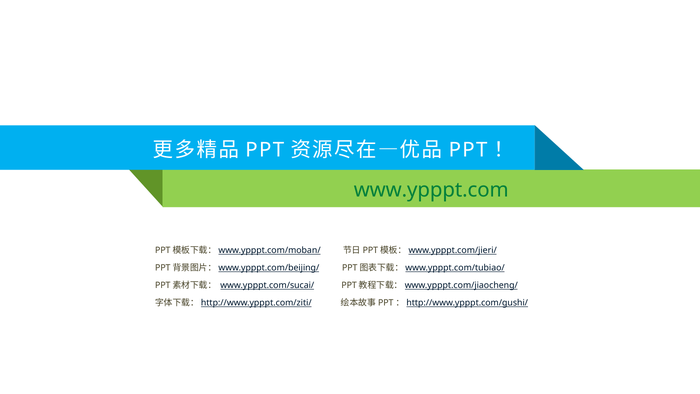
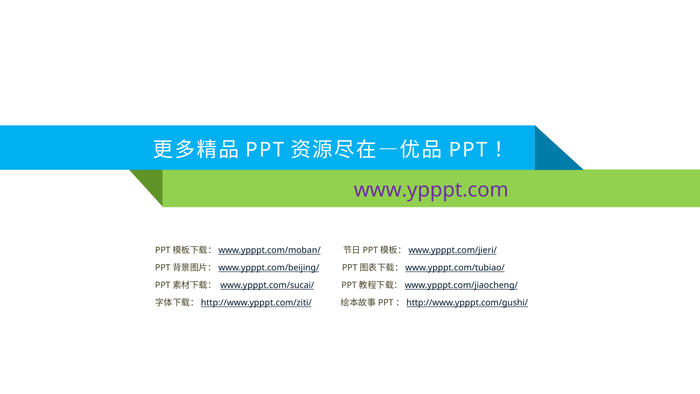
www.ypppt.com colour: green -> purple
